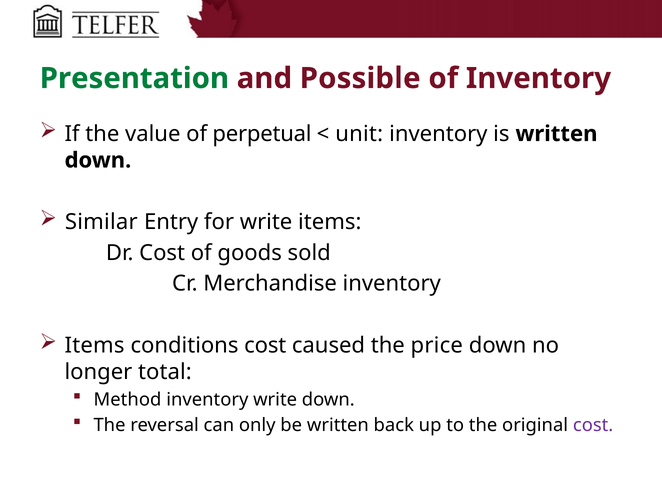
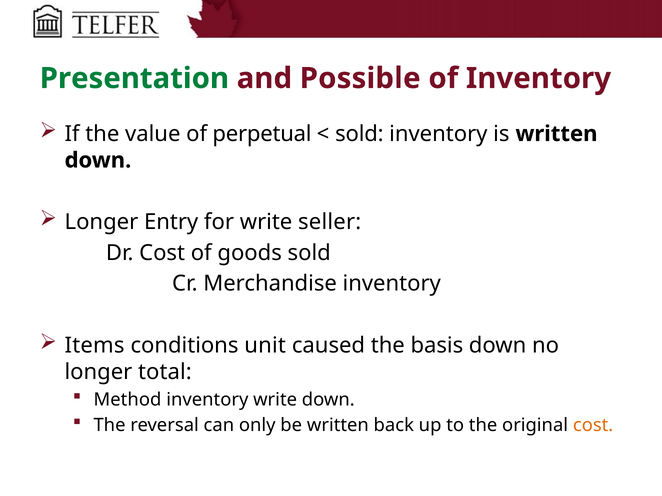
unit at (359, 134): unit -> sold
Similar at (101, 222): Similar -> Longer
write items: items -> seller
conditions cost: cost -> unit
price: price -> basis
cost at (593, 426) colour: purple -> orange
